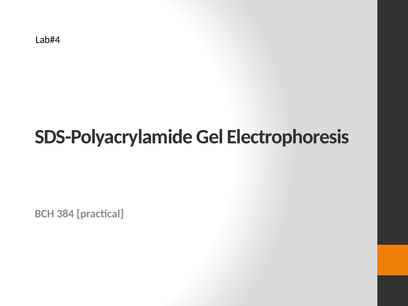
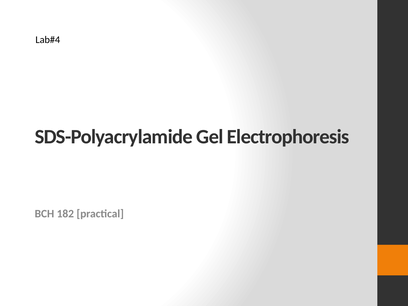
384: 384 -> 182
